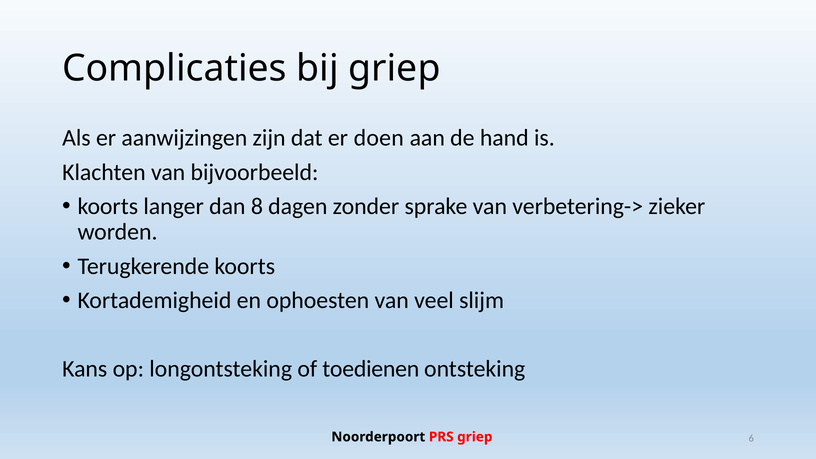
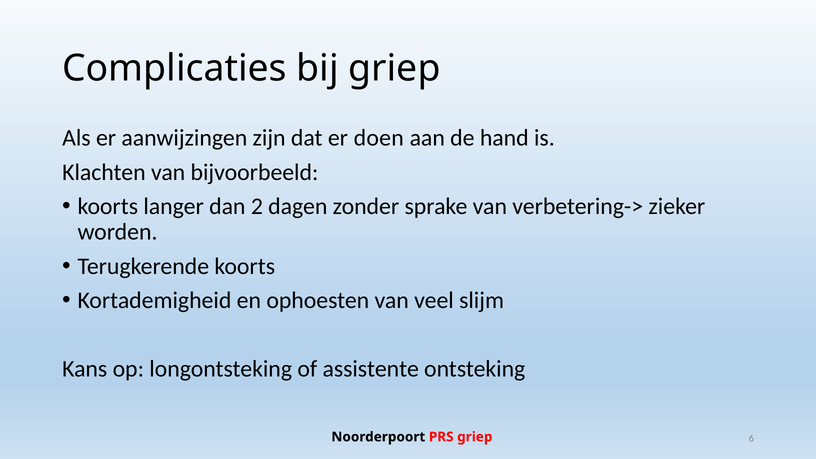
8: 8 -> 2
toedienen: toedienen -> assistente
